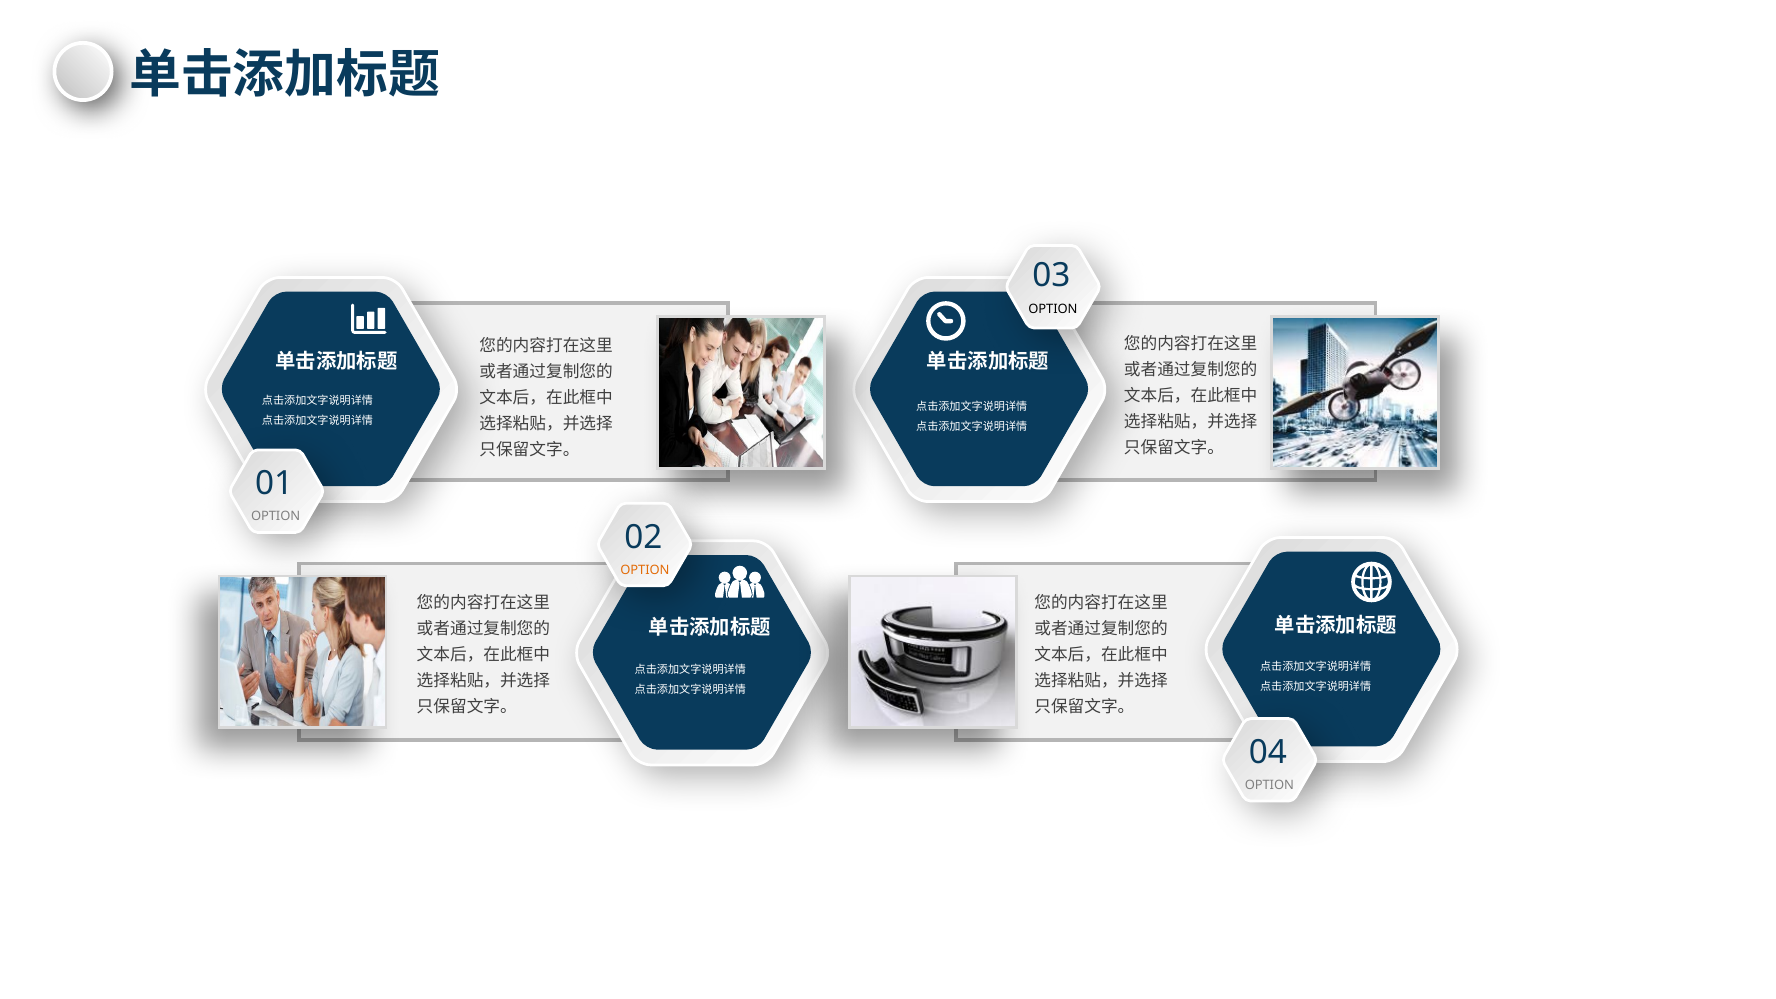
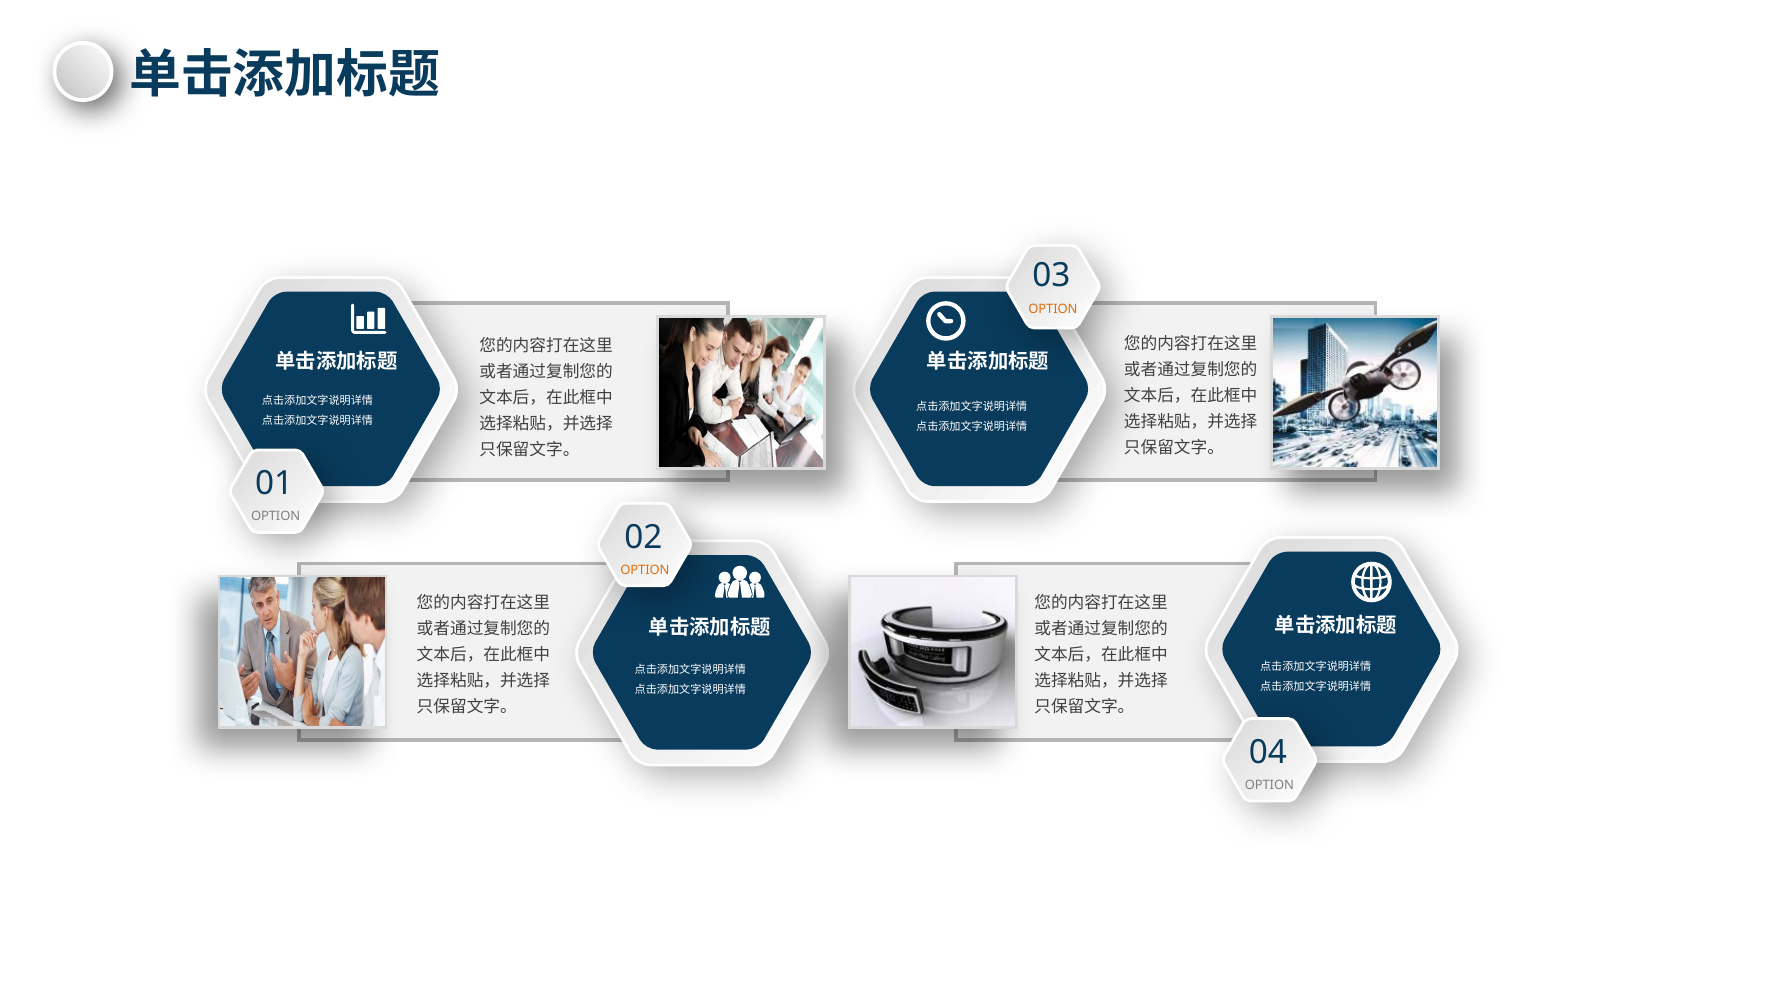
OPTION at (1053, 309) colour: black -> orange
